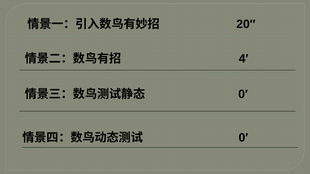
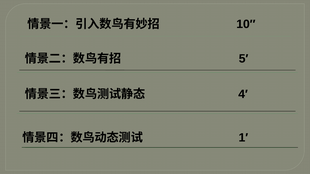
20″: 20″ -> 10″
4′: 4′ -> 5′
0′ at (243, 94): 0′ -> 4′
0′ at (243, 138): 0′ -> 1′
